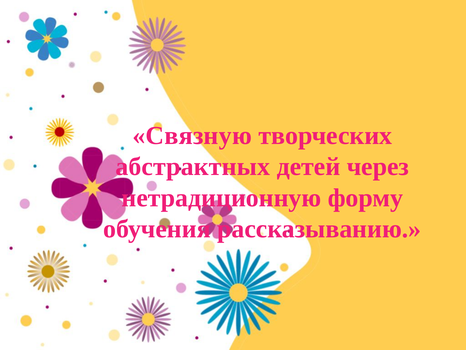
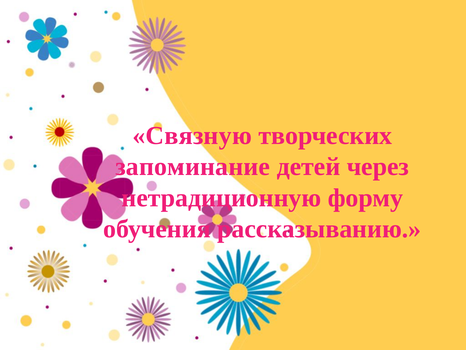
абстрактных: абстрактных -> запоминание
